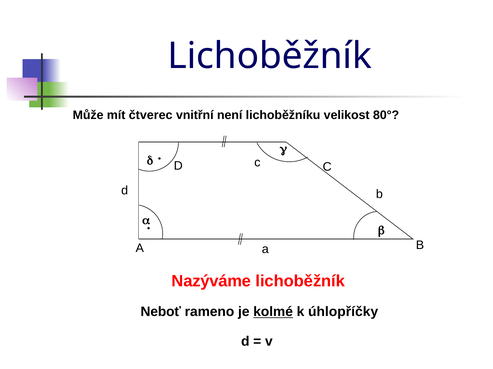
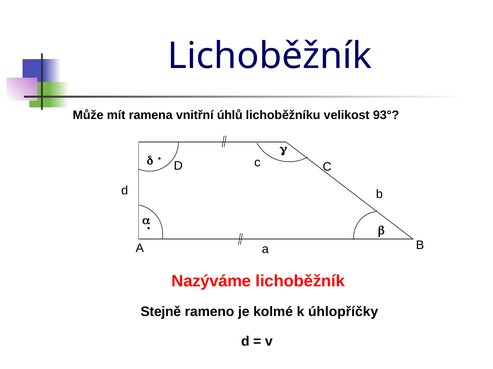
čtverec: čtverec -> ramena
není: není -> úhlů
80°: 80° -> 93°
Neboť: Neboť -> Stejně
kolmé underline: present -> none
